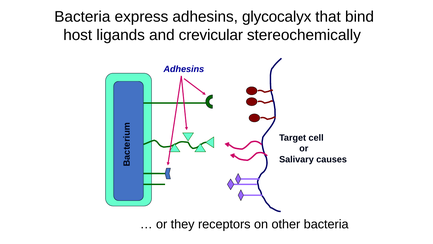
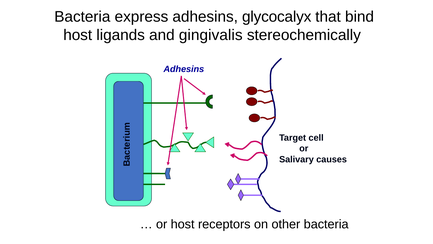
crevicular: crevicular -> gingivalis
or they: they -> host
